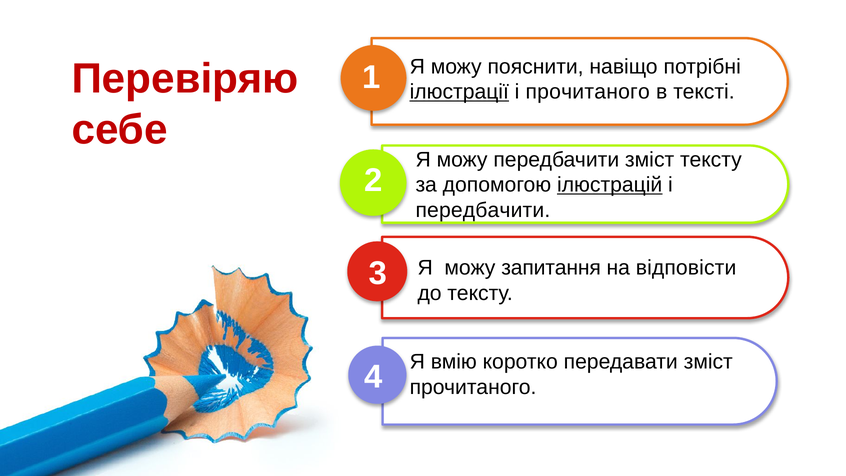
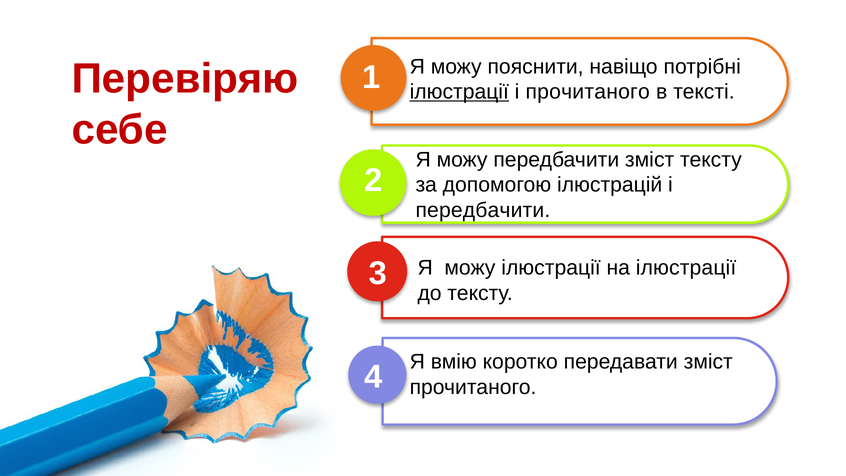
ілюстрацій underline: present -> none
можу запитання: запитання -> ілюстрації
на відповісти: відповісти -> ілюстрації
